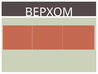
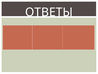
ВЕРХОМ: ВЕРХОМ -> ОТВЕТЫ
